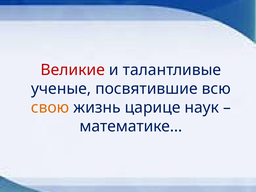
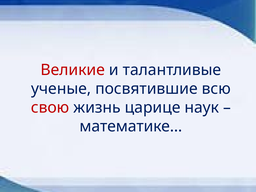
свою colour: orange -> red
